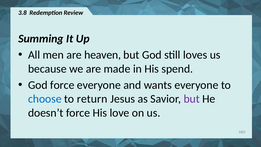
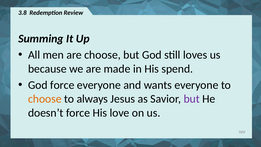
are heaven: heaven -> choose
choose at (45, 99) colour: blue -> orange
return: return -> always
